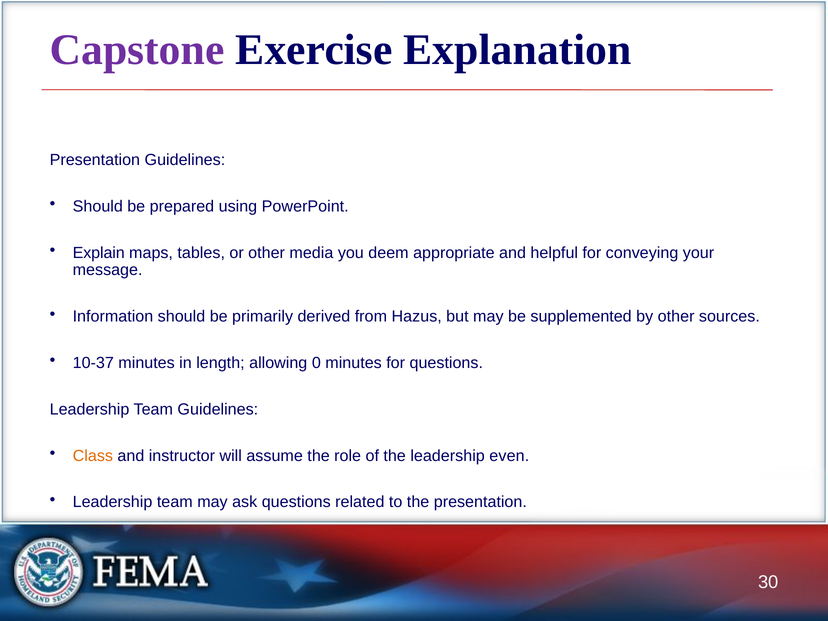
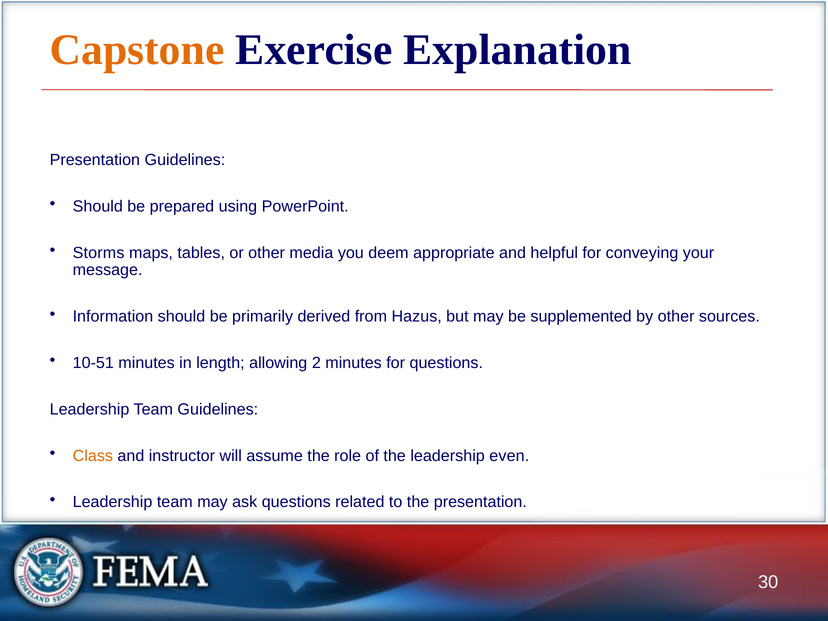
Capstone colour: purple -> orange
Explain: Explain -> Storms
10-37: 10-37 -> 10-51
0: 0 -> 2
